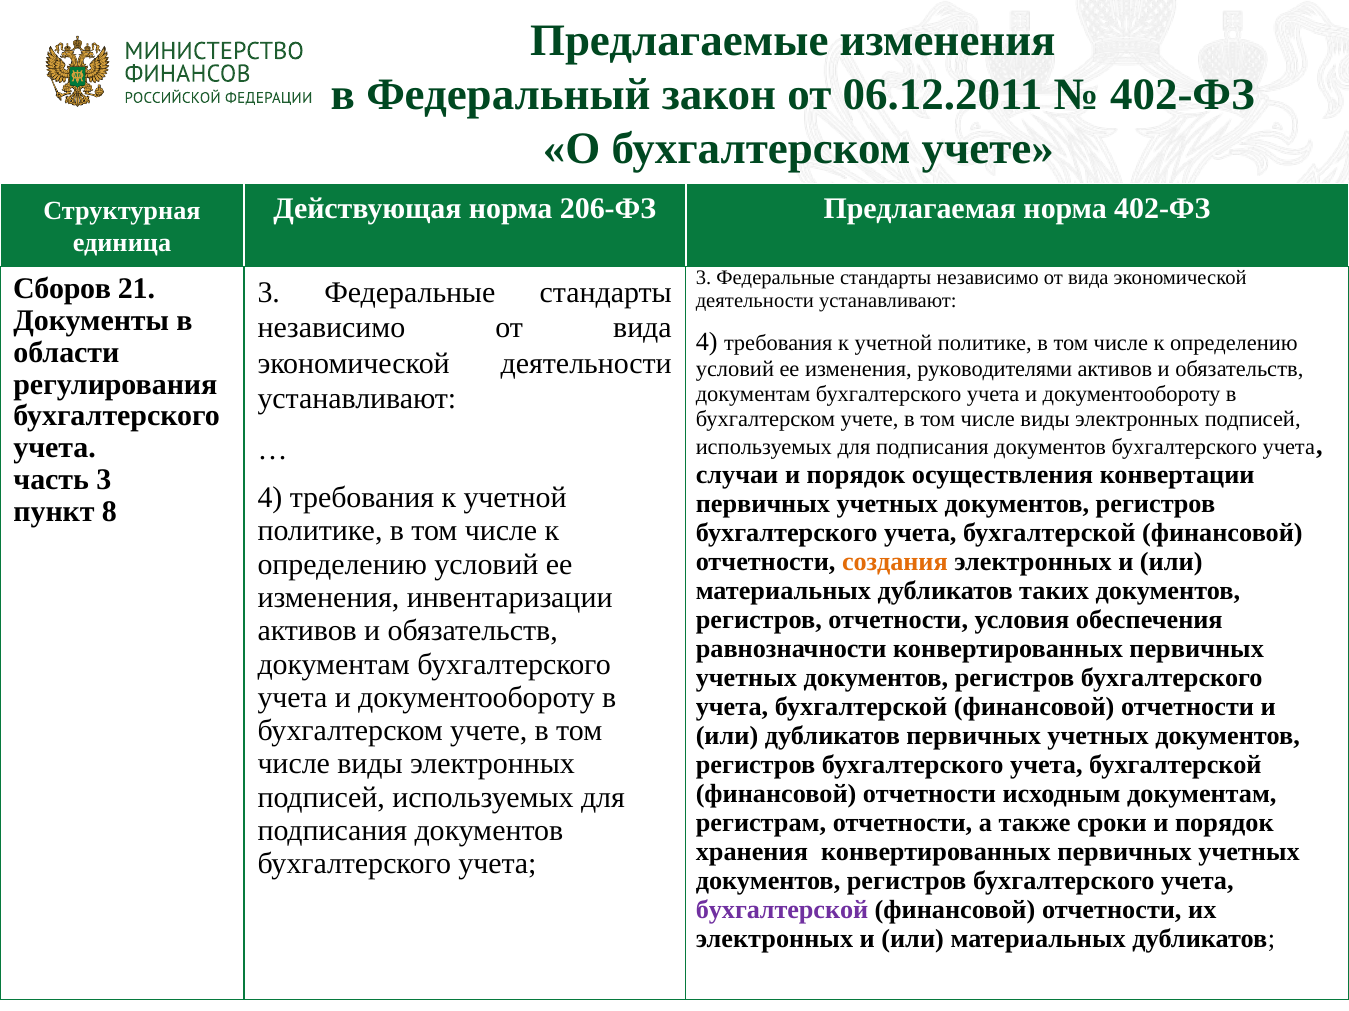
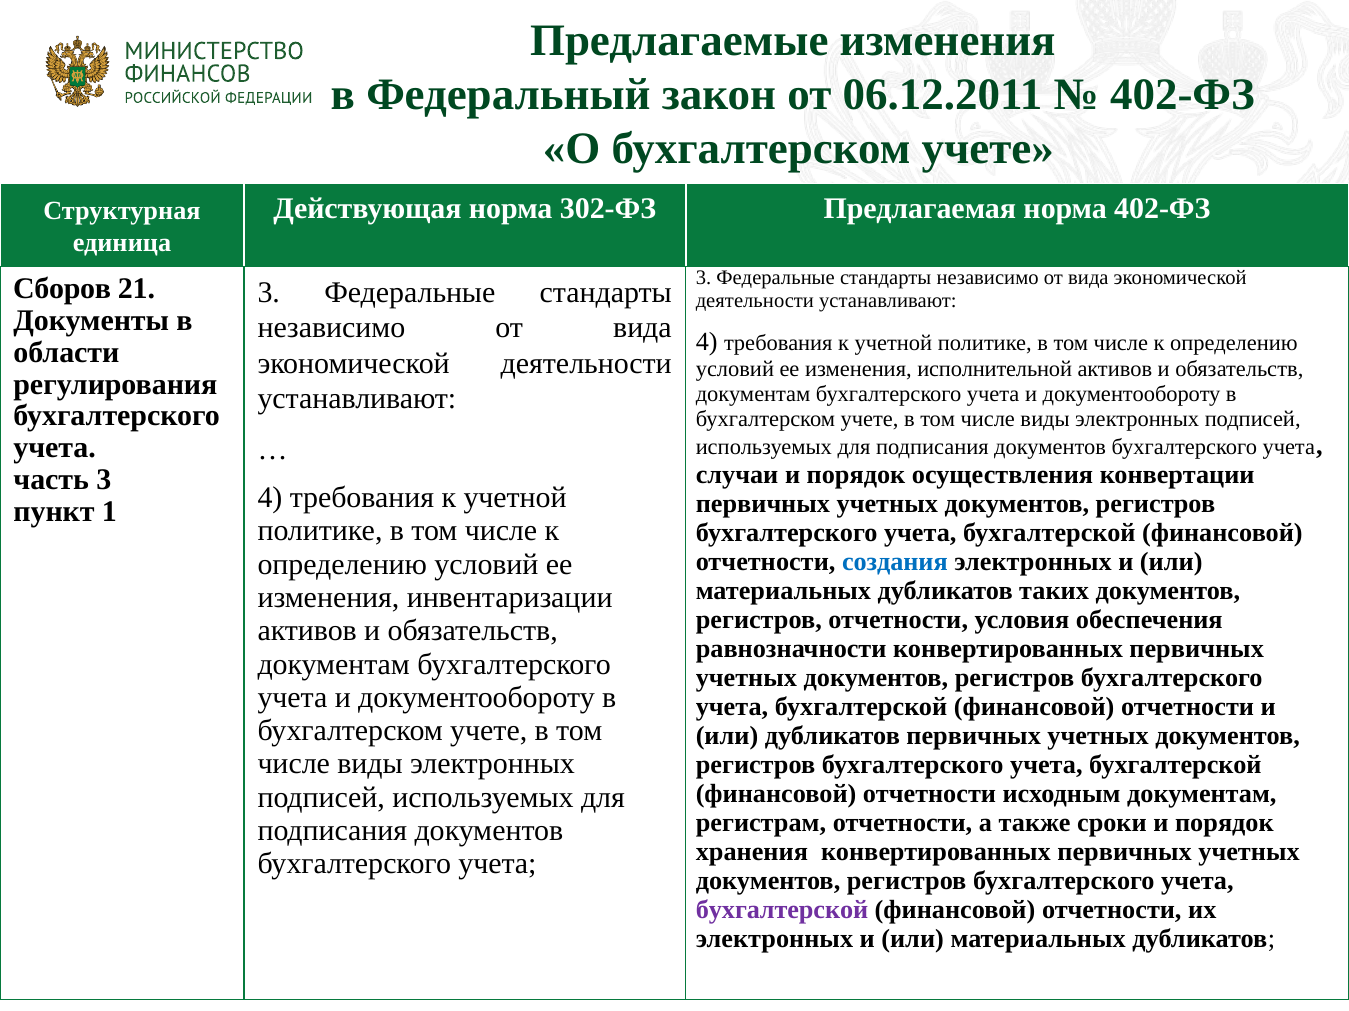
206-ФЗ: 206-ФЗ -> 302-ФЗ
руководителями: руководителями -> исполнительной
8: 8 -> 1
создания colour: orange -> blue
